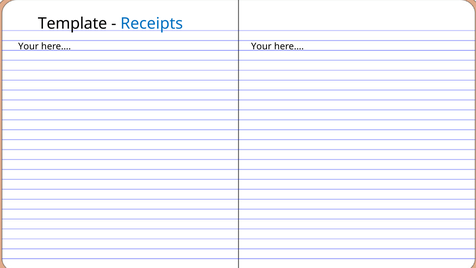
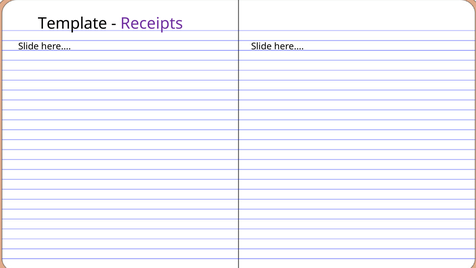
Receipts colour: blue -> purple
Your at (28, 46): Your -> Slide
Your at (261, 46): Your -> Slide
